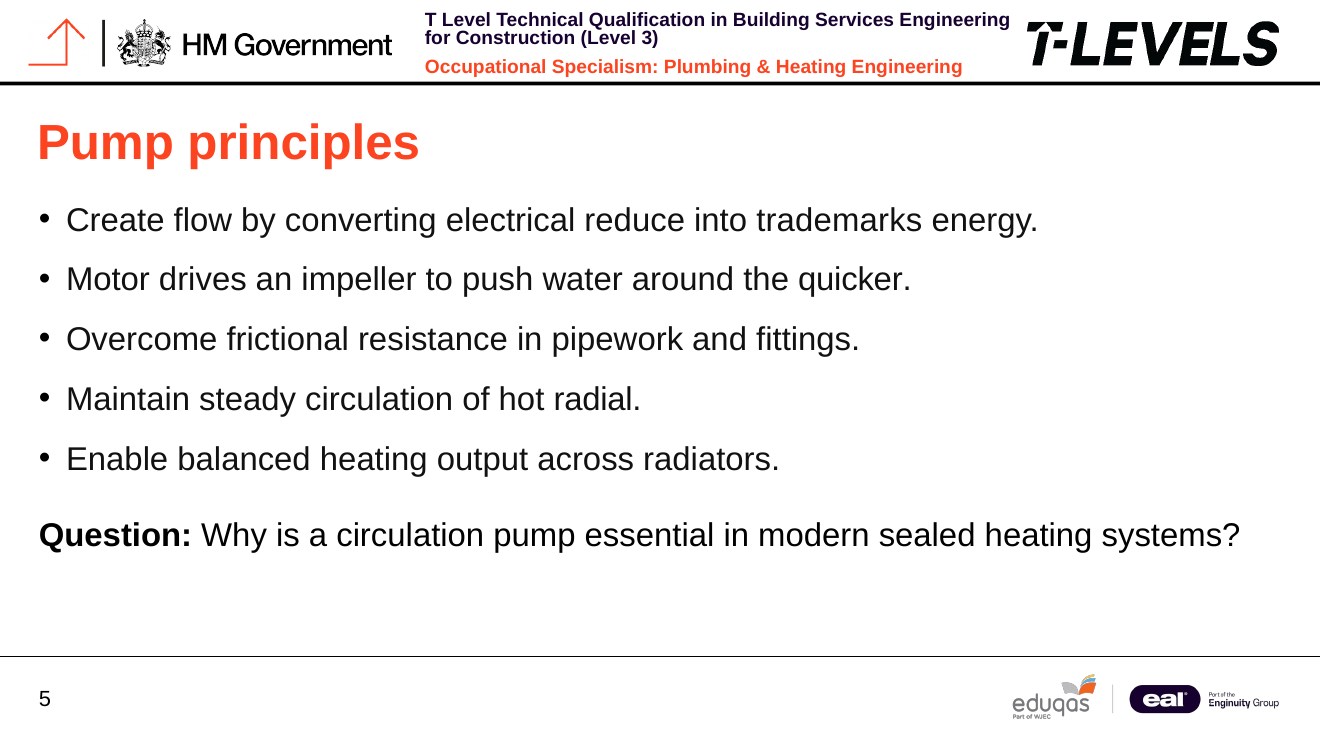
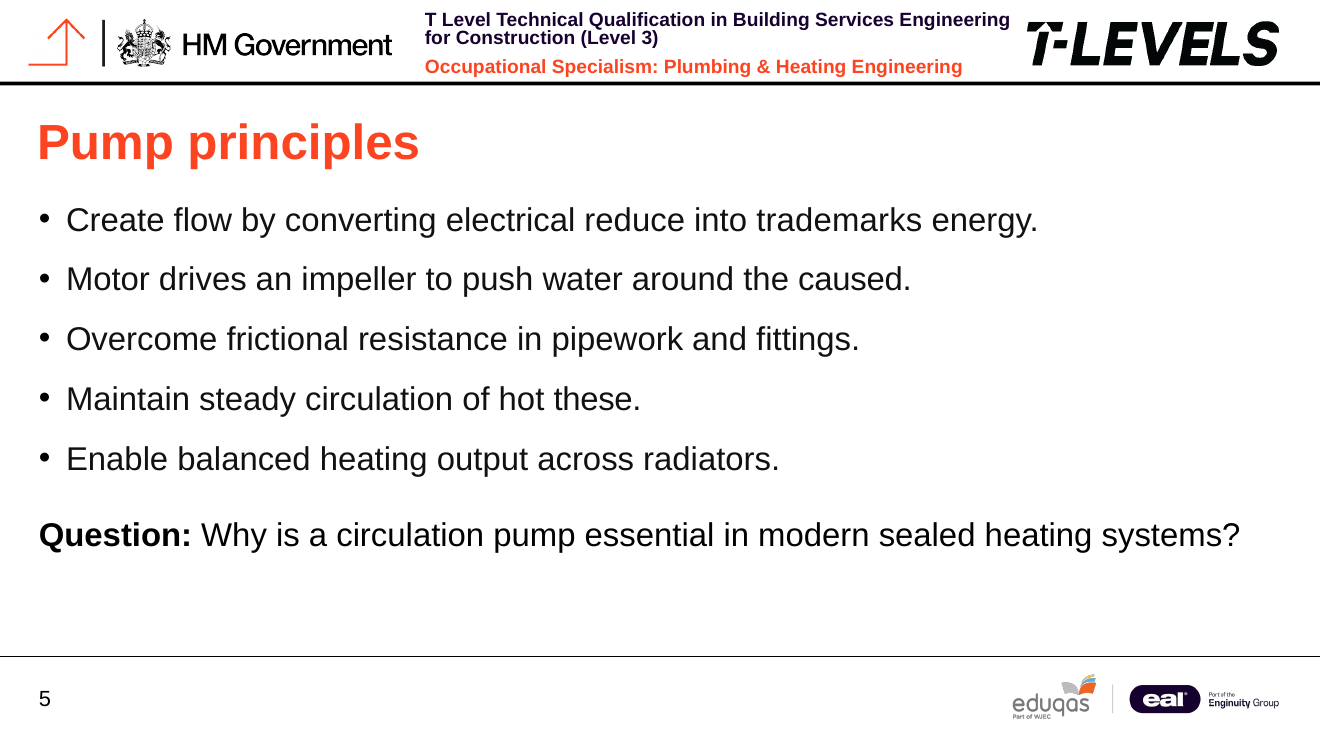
quicker: quicker -> caused
radial: radial -> these
